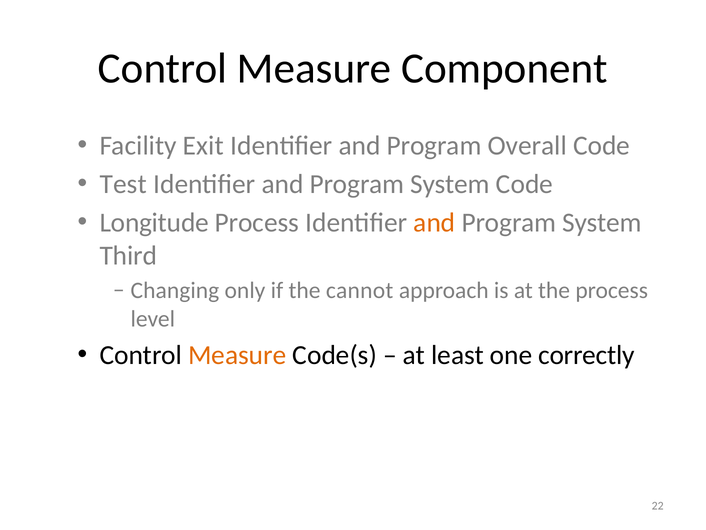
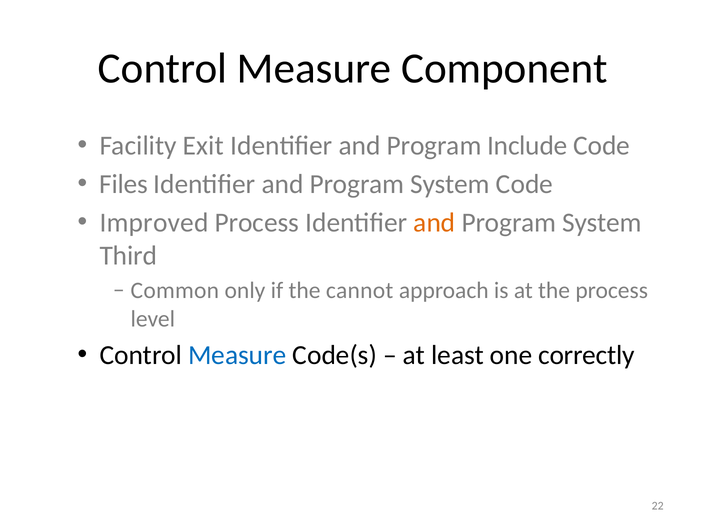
Overall: Overall -> Include
Test: Test -> Files
Longitude: Longitude -> Improved
Changing: Changing -> Common
Measure at (237, 355) colour: orange -> blue
